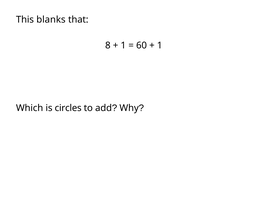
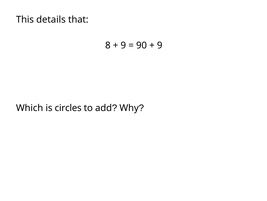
blanks: blanks -> details
1 at (123, 45): 1 -> 9
60: 60 -> 90
1 at (160, 45): 1 -> 9
